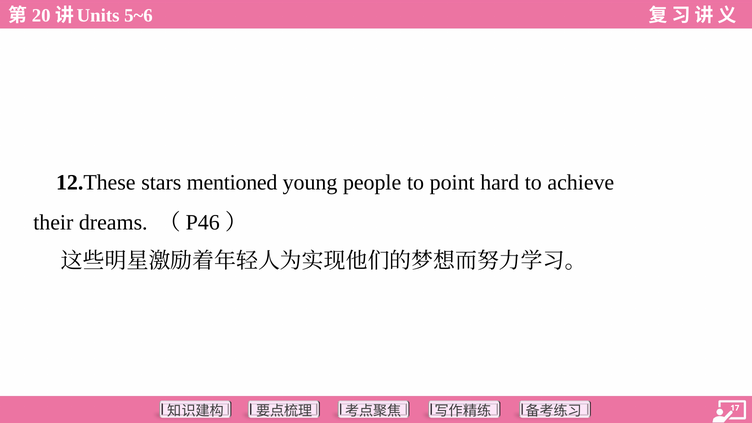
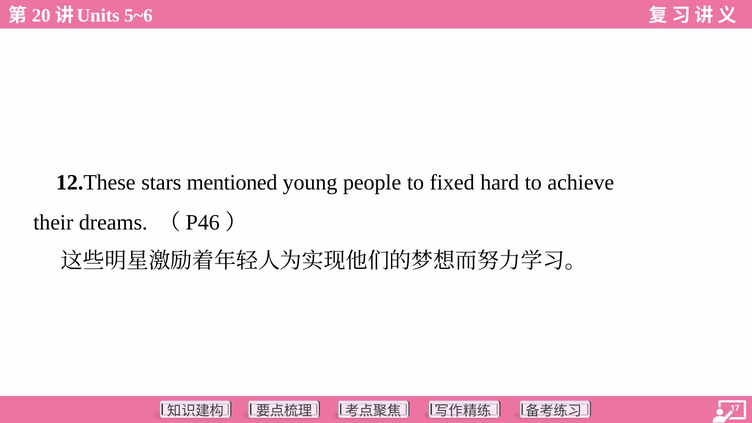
point: point -> fixed
